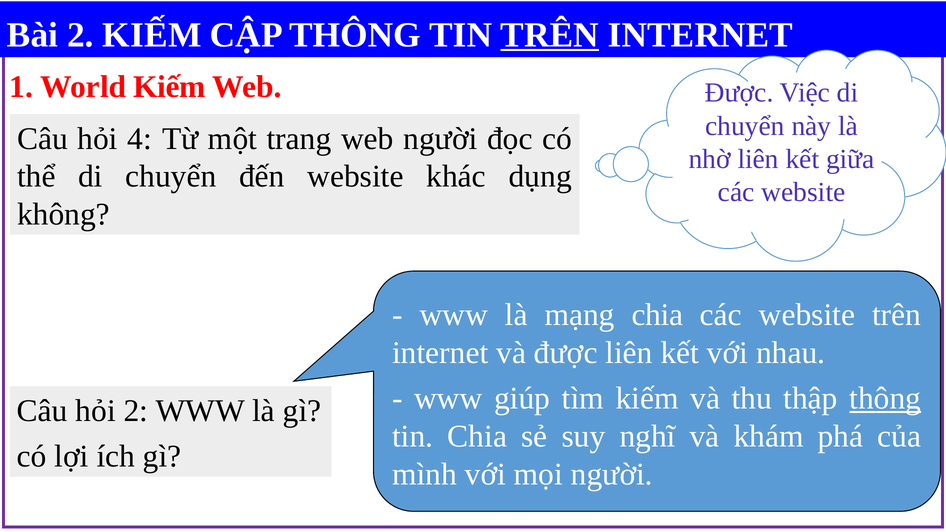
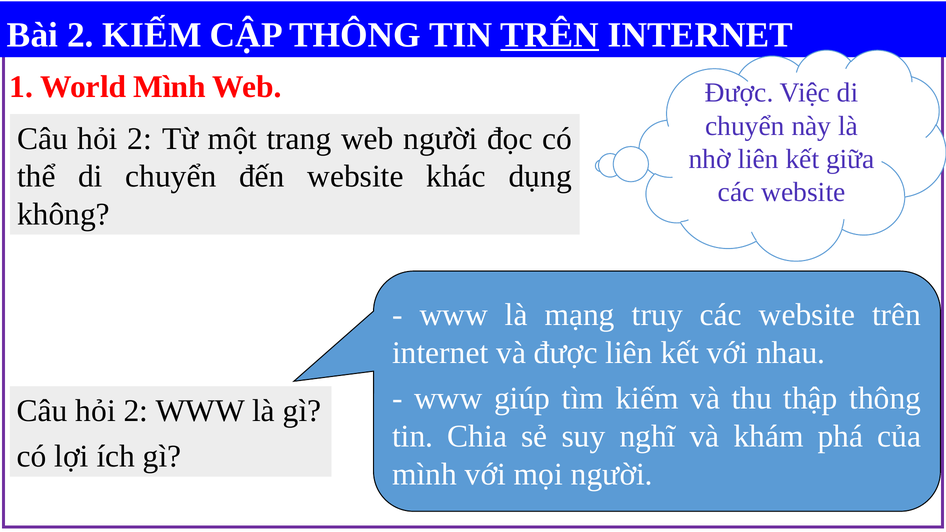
World Kiếm: Kiếm -> Mình
4 at (140, 139): 4 -> 2
mạng chia: chia -> truy
thông at (885, 399) underline: present -> none
